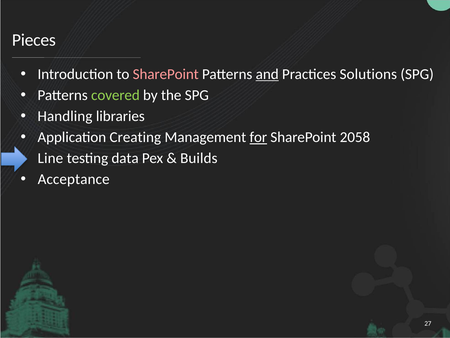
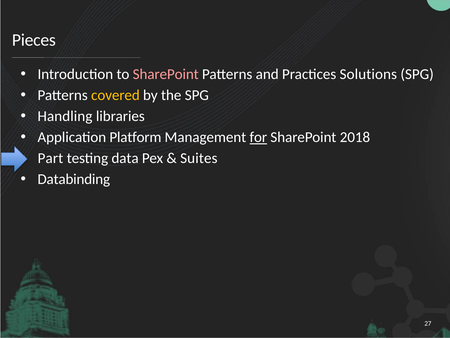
and underline: present -> none
covered colour: light green -> yellow
Creating: Creating -> Platform
2058: 2058 -> 2018
Line: Line -> Part
Builds: Builds -> Suites
Acceptance: Acceptance -> Databinding
